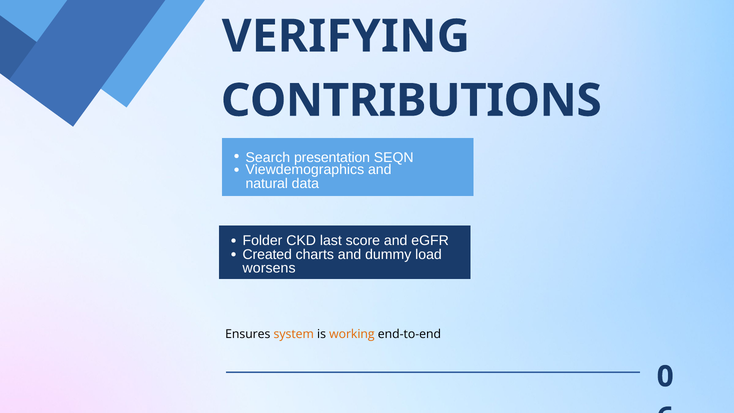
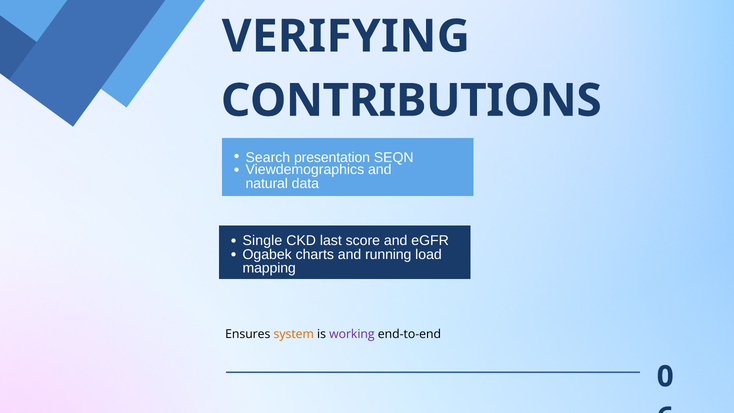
Folder: Folder -> Single
Created: Created -> Ogabek
dummy: dummy -> running
worsens: worsens -> mapping
working colour: orange -> purple
